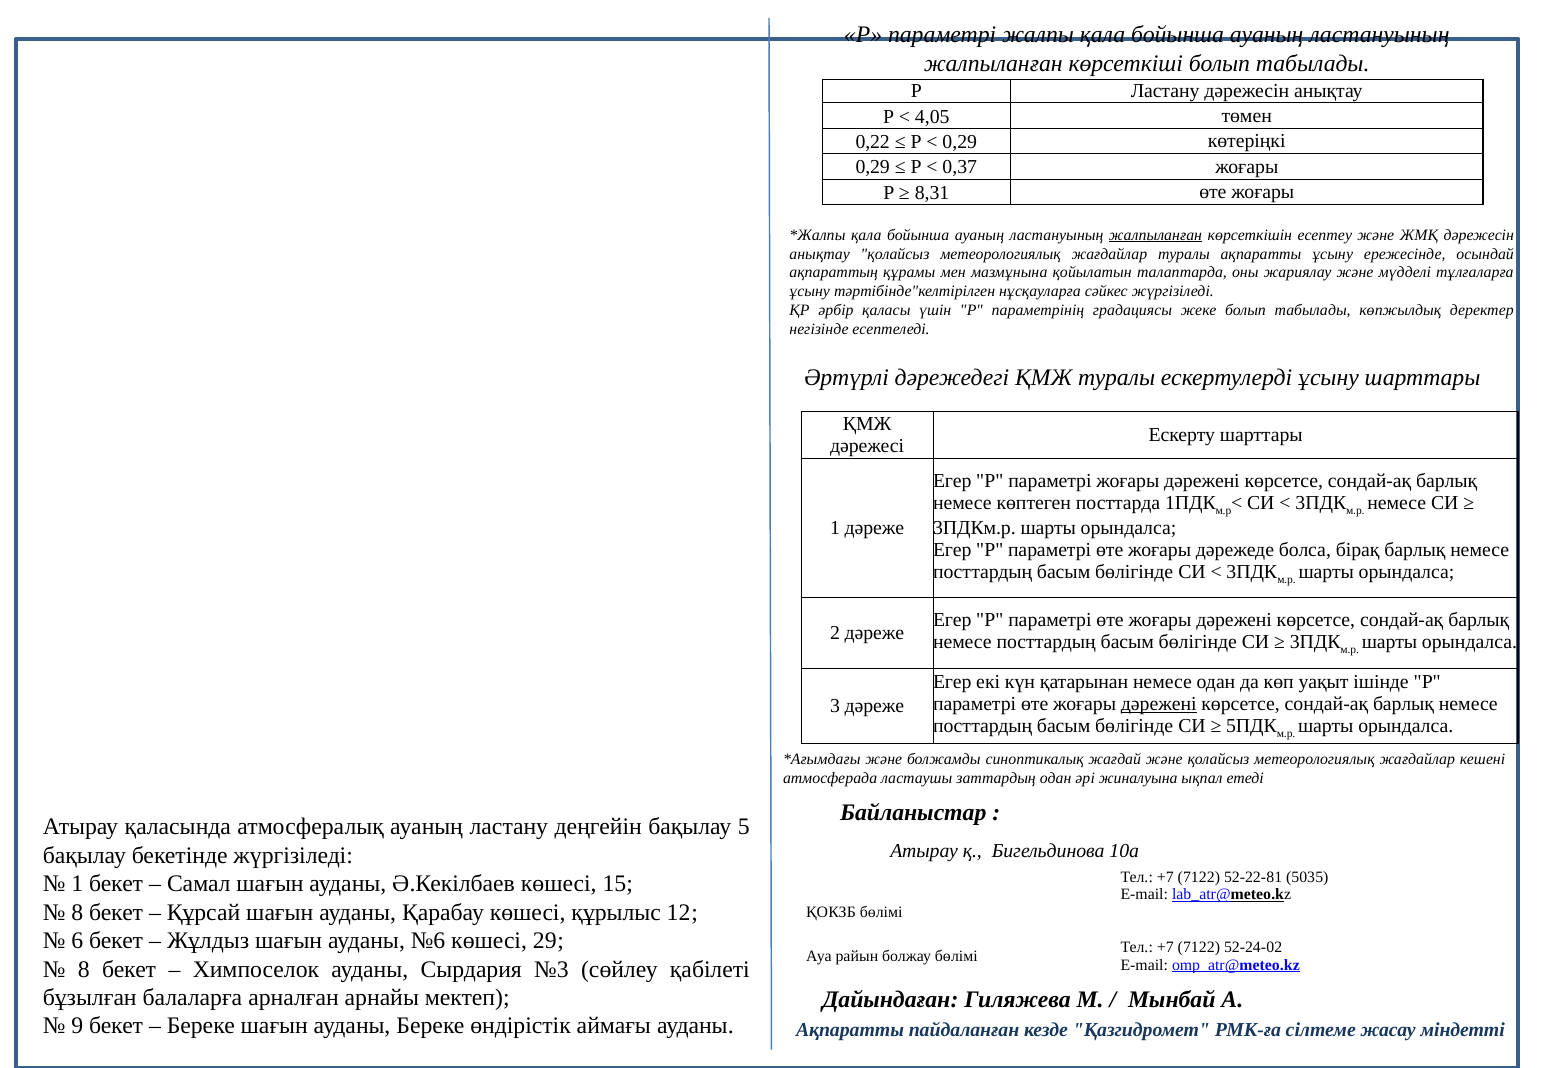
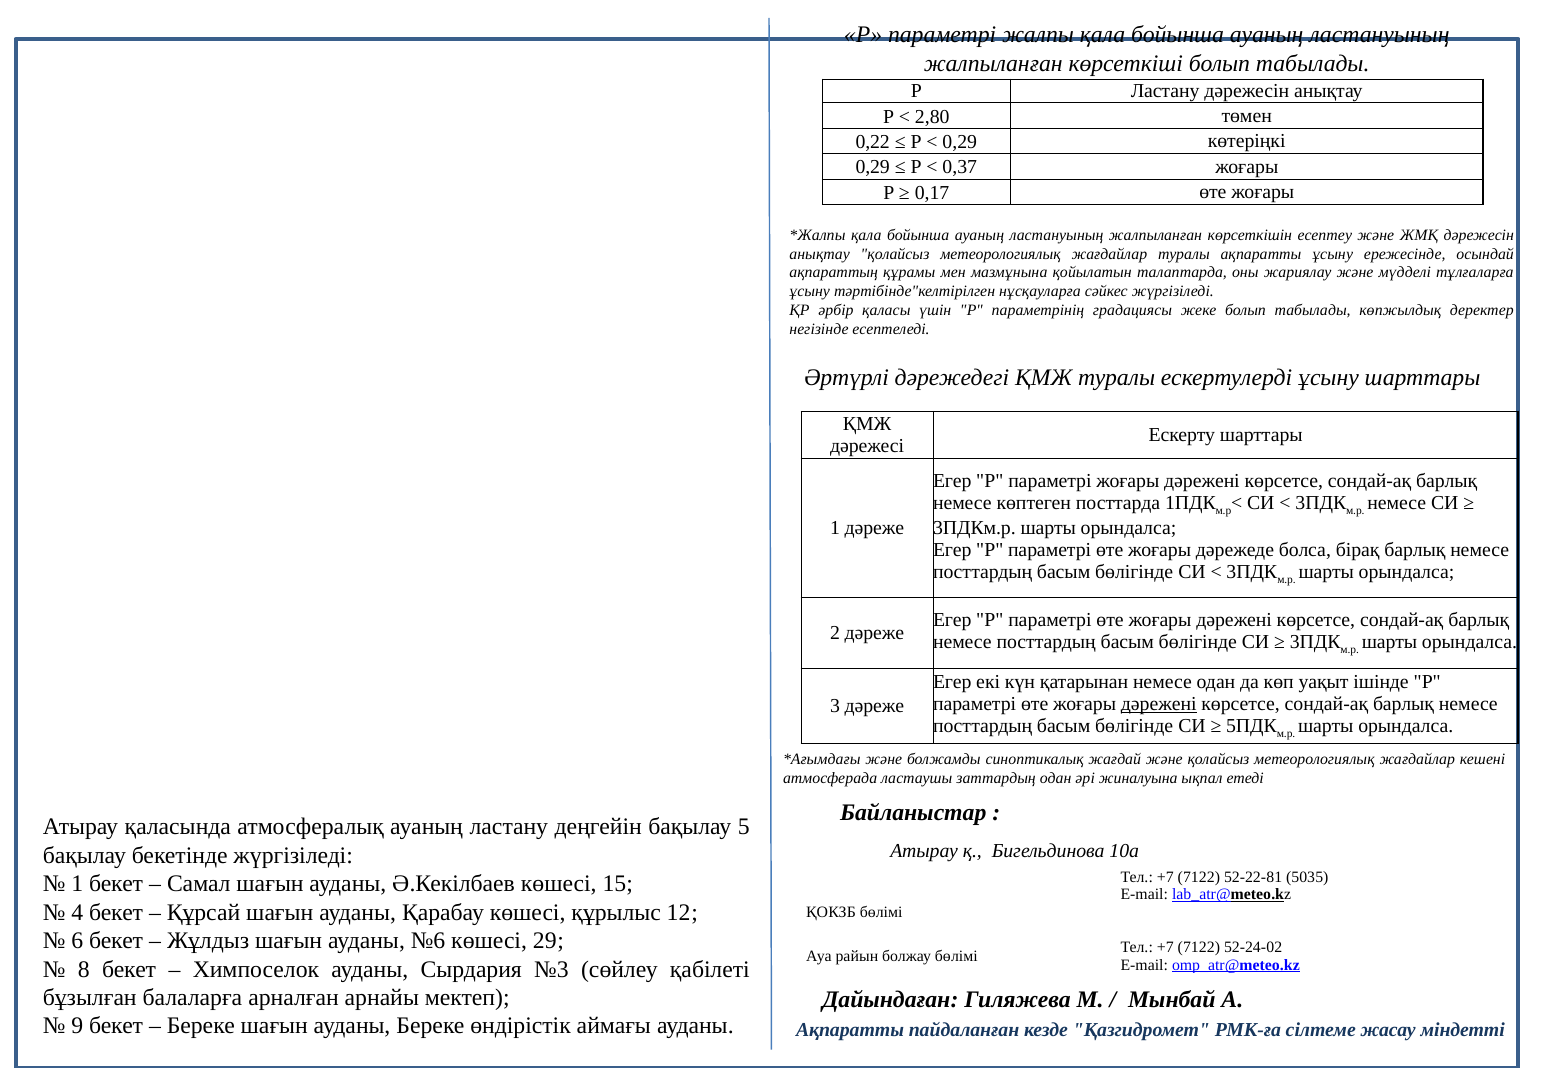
4,05: 4,05 -> 2,80
8,31: 8,31 -> 0,17
жалпыланған at (1156, 235) underline: present -> none
8 at (77, 912): 8 -> 4
